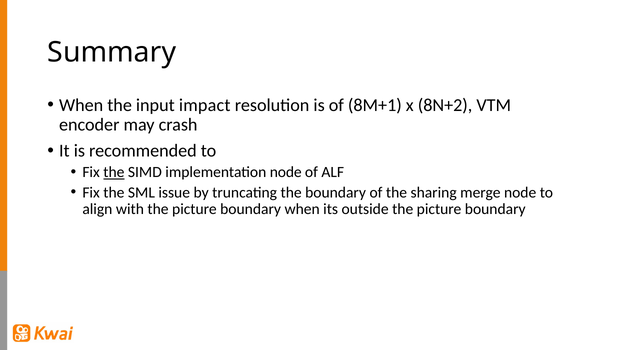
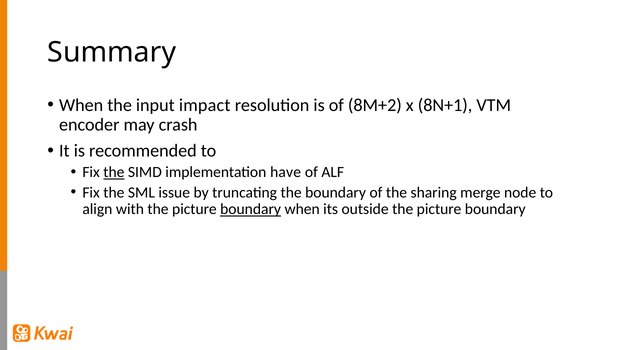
8M+1: 8M+1 -> 8M+2
8N+2: 8N+2 -> 8N+1
implementation node: node -> have
boundary at (251, 209) underline: none -> present
